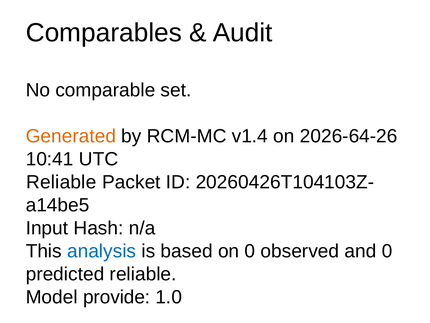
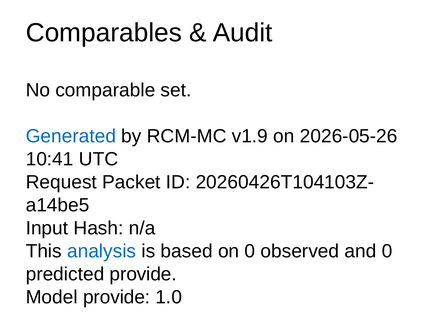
Generated colour: orange -> blue
v1.4: v1.4 -> v1.9
2026-64-26: 2026-64-26 -> 2026-05-26
Reliable at (61, 182): Reliable -> Request
predicted reliable: reliable -> provide
